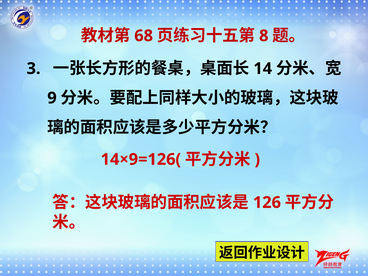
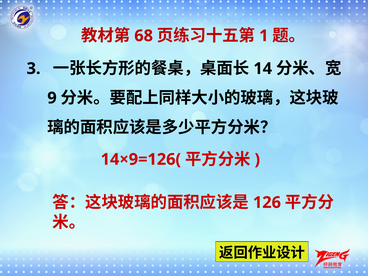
8: 8 -> 1
